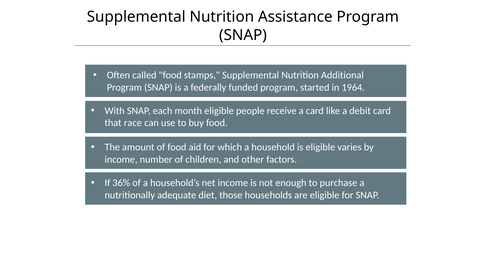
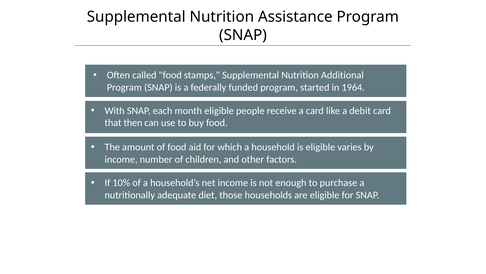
race: race -> then
36%: 36% -> 10%
